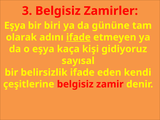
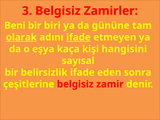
Eşya at (15, 26): Eşya -> Beni
olarak underline: none -> present
gidiyoruz: gidiyoruz -> hangisini
kendi: kendi -> sonra
